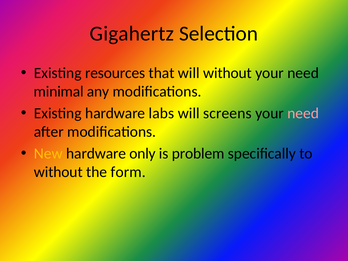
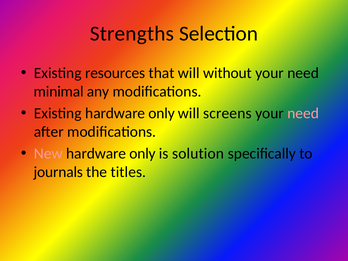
Gigahertz: Gigahertz -> Strengths
Existing hardware labs: labs -> only
New colour: yellow -> pink
problem: problem -> solution
without at (58, 172): without -> journals
form: form -> titles
